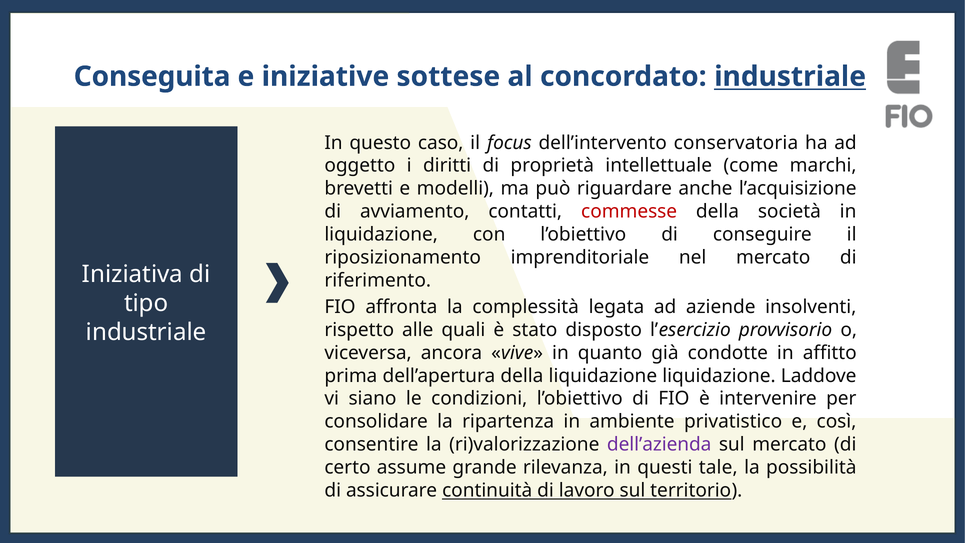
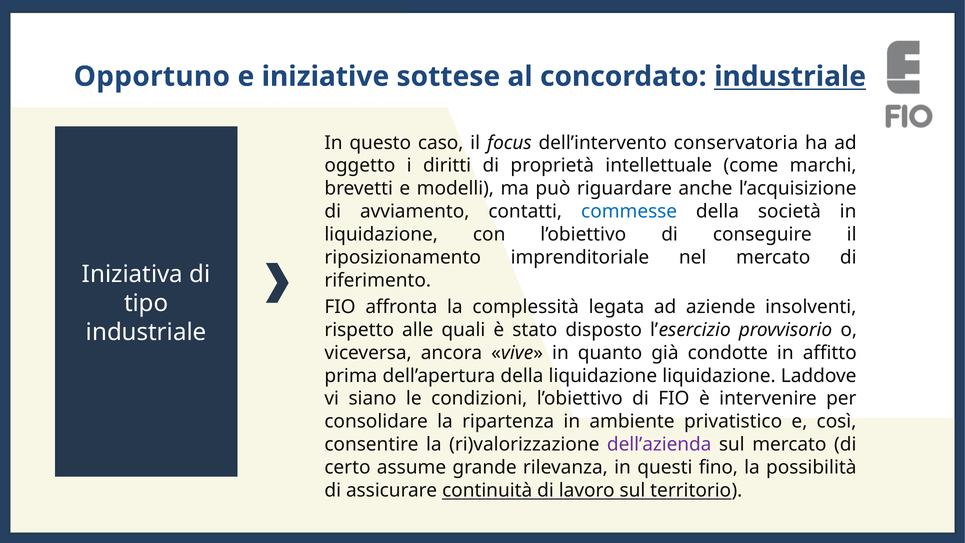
Conseguita: Conseguita -> Opportuno
commesse colour: red -> blue
tale: tale -> fino
